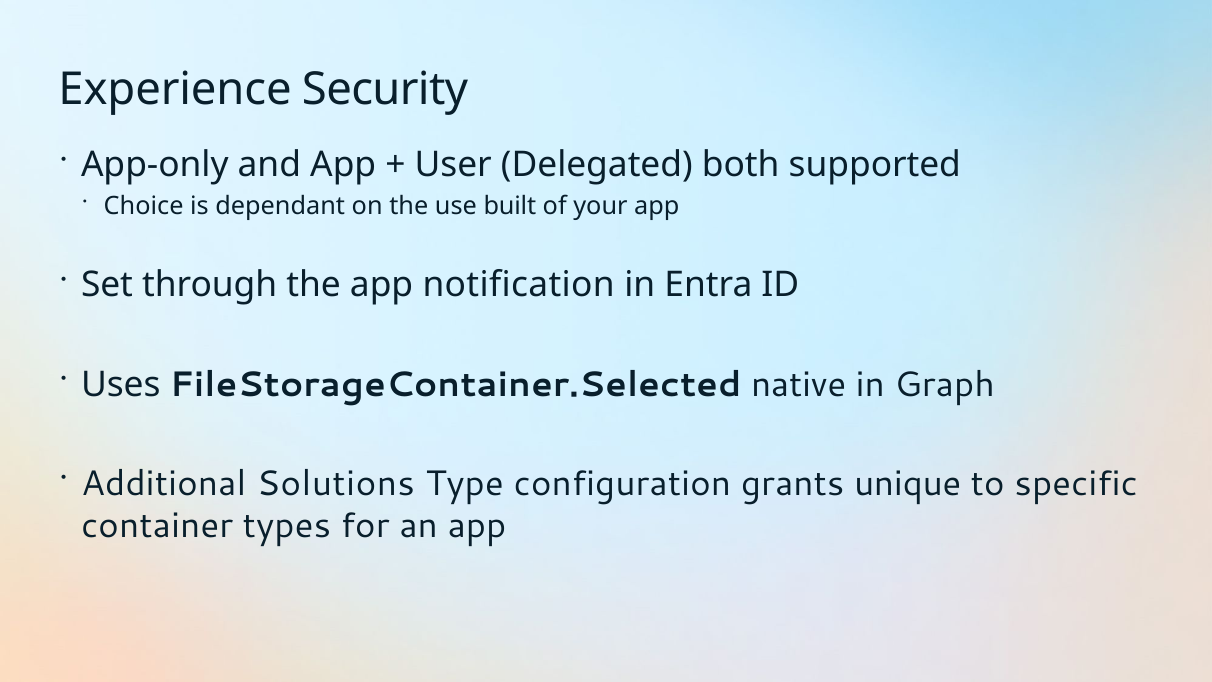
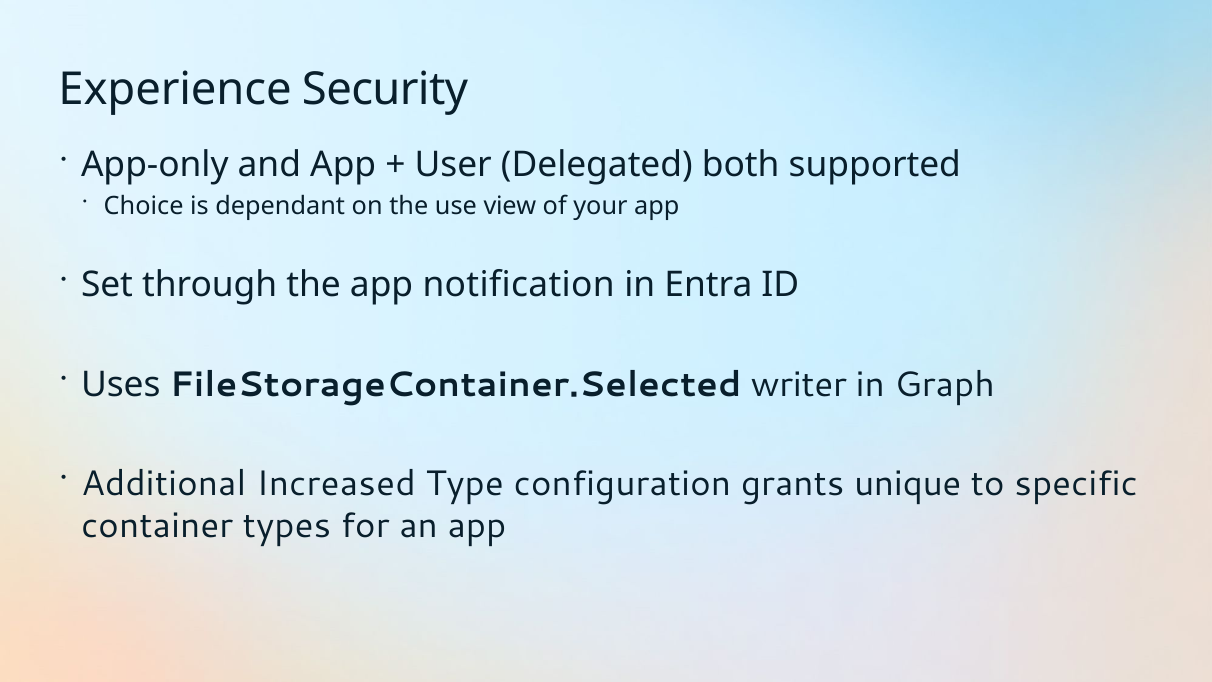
built: built -> view
native: native -> writer
Solutions: Solutions -> Increased
